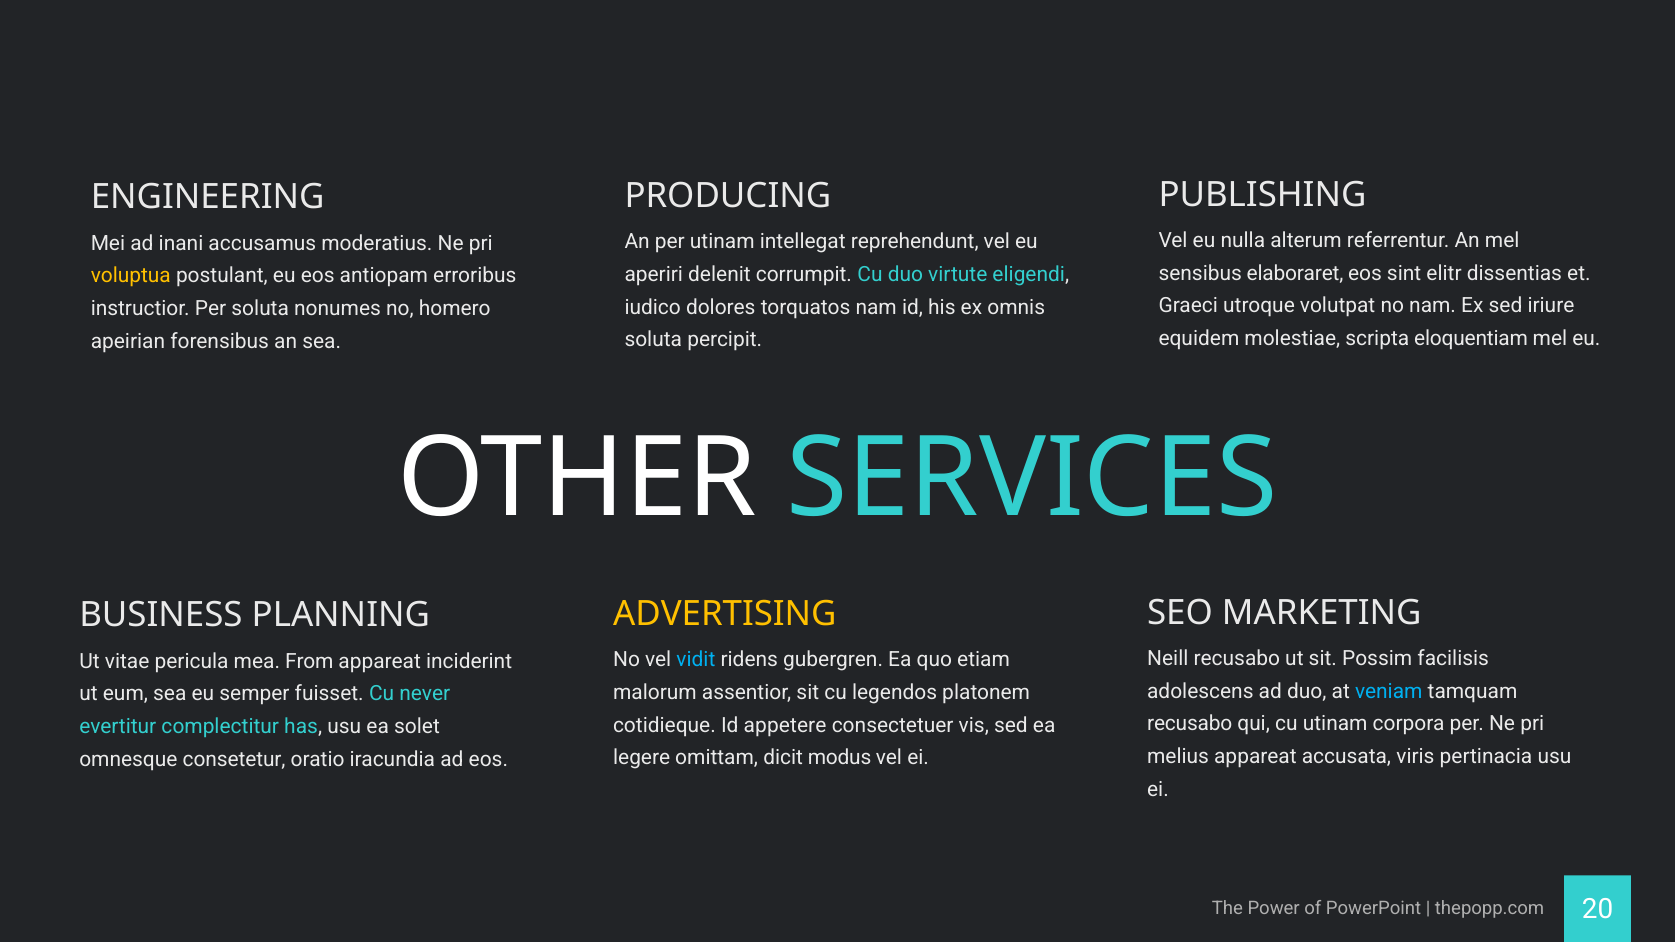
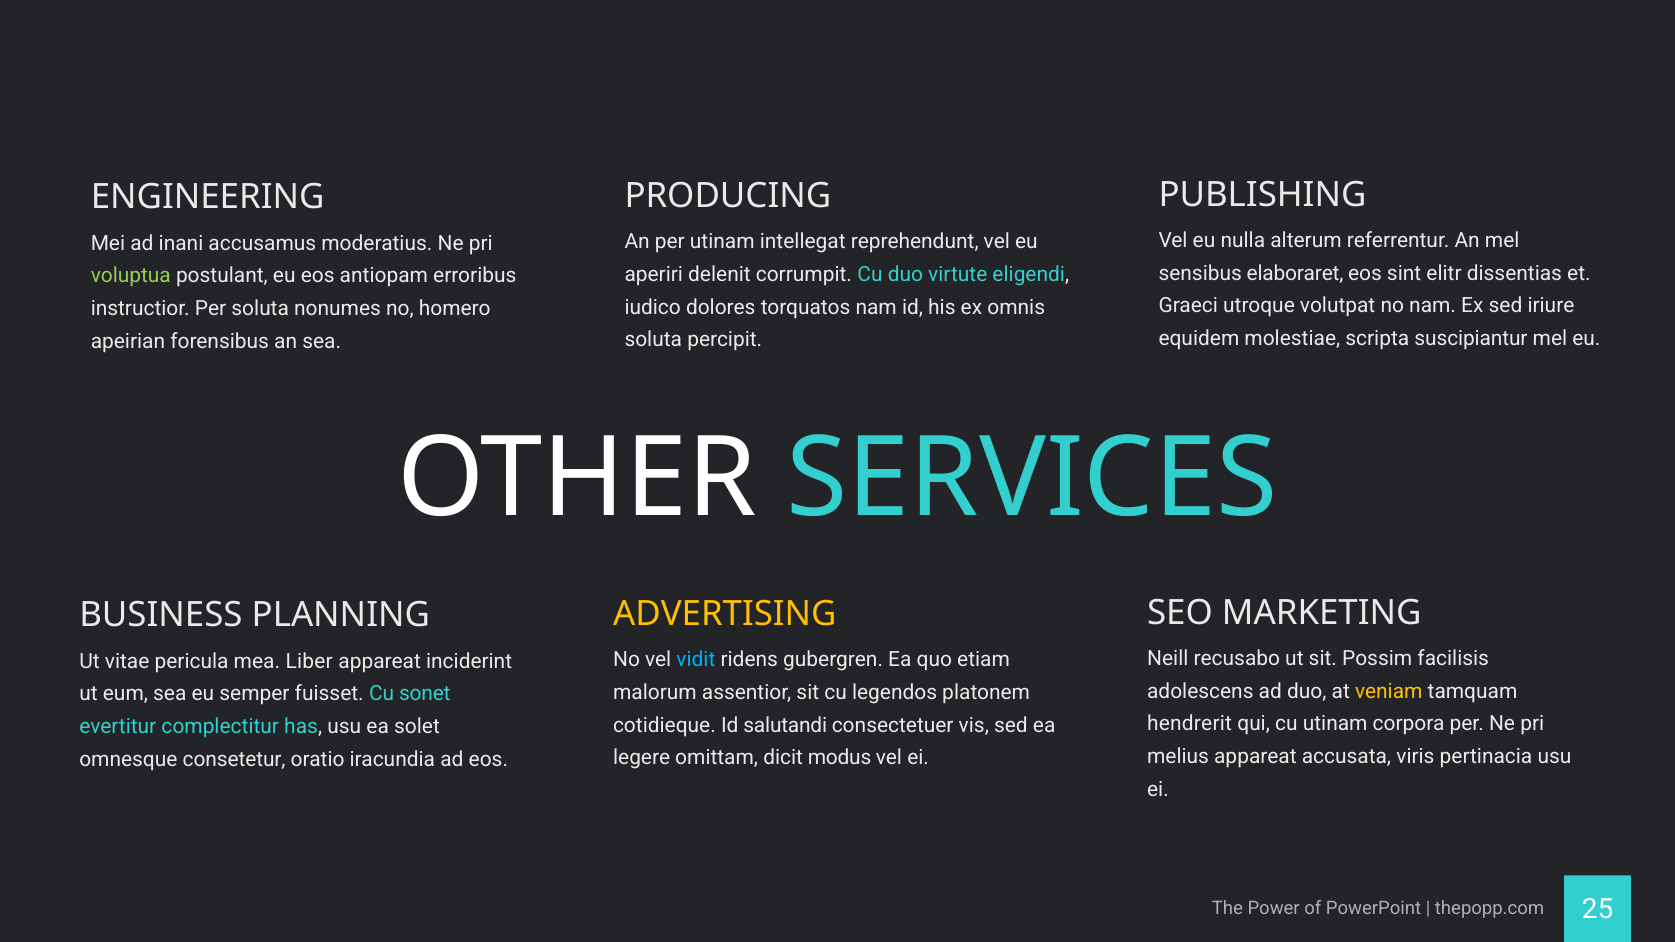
voluptua colour: yellow -> light green
eloquentiam: eloquentiam -> suscipiantur
From: From -> Liber
veniam colour: light blue -> yellow
never: never -> sonet
recusabo at (1190, 724): recusabo -> hendrerit
appetere: appetere -> salutandi
20: 20 -> 25
